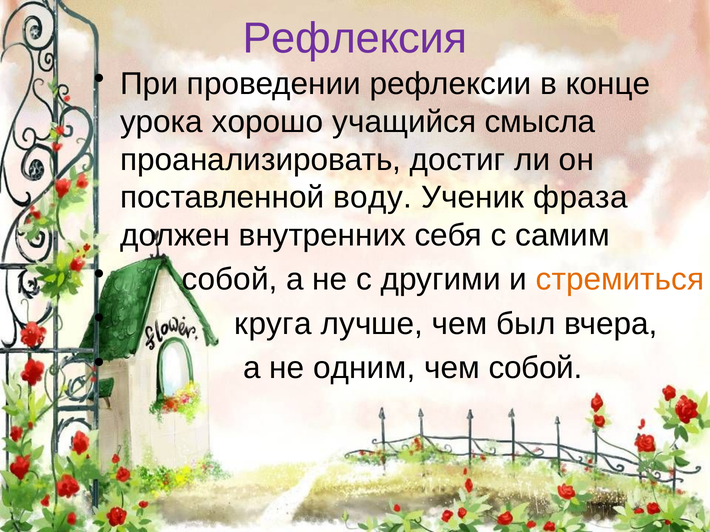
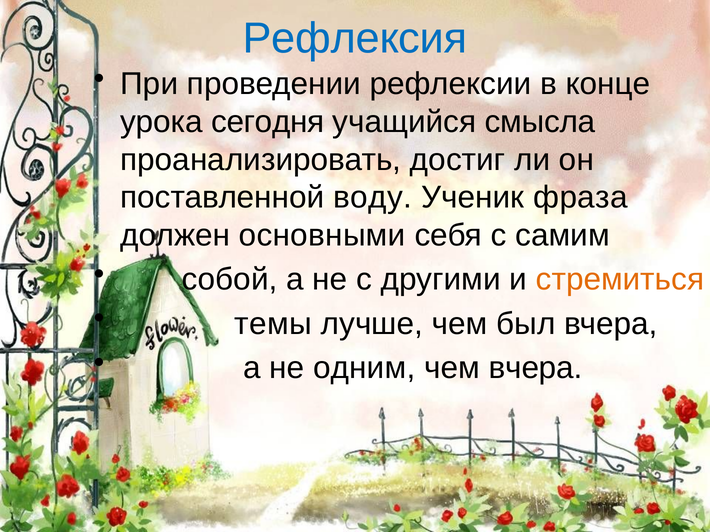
Рефлексия colour: purple -> blue
хорошо: хорошо -> сегодня
внутренних: внутренних -> основными
круга: круга -> темы
чем собой: собой -> вчера
